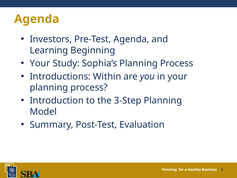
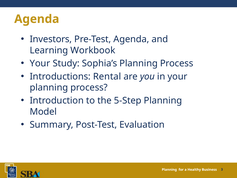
Beginning: Beginning -> Workbook
Within: Within -> Rental
3-Step: 3-Step -> 5-Step
